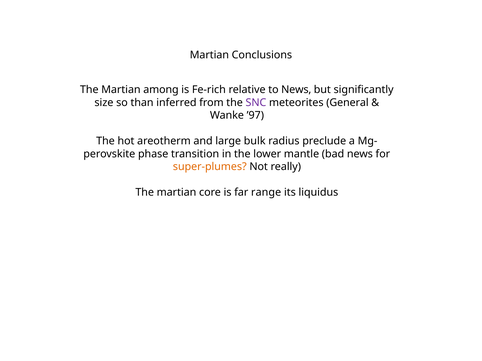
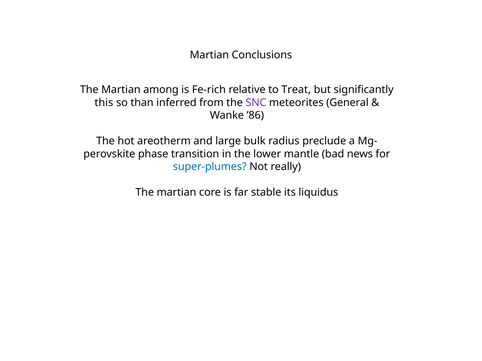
to News: News -> Treat
size: size -> this
’97: ’97 -> ’86
super-plumes colour: orange -> blue
range: range -> stable
